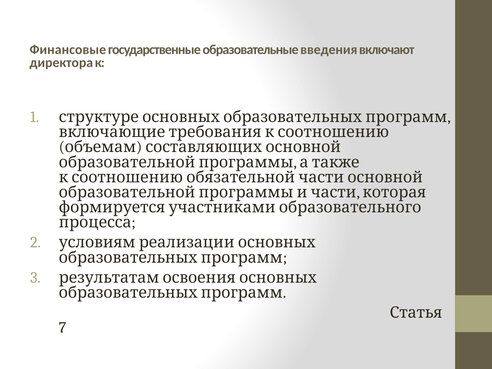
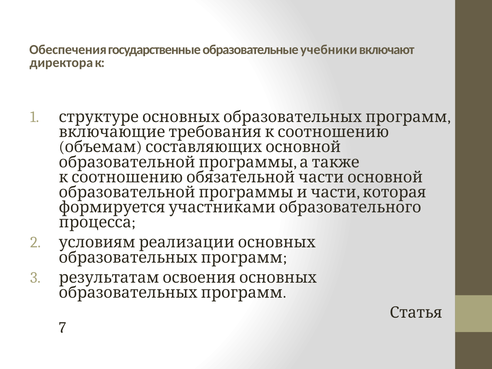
Финансовые: Финансовые -> Обеспечения
введения: введения -> учебники
